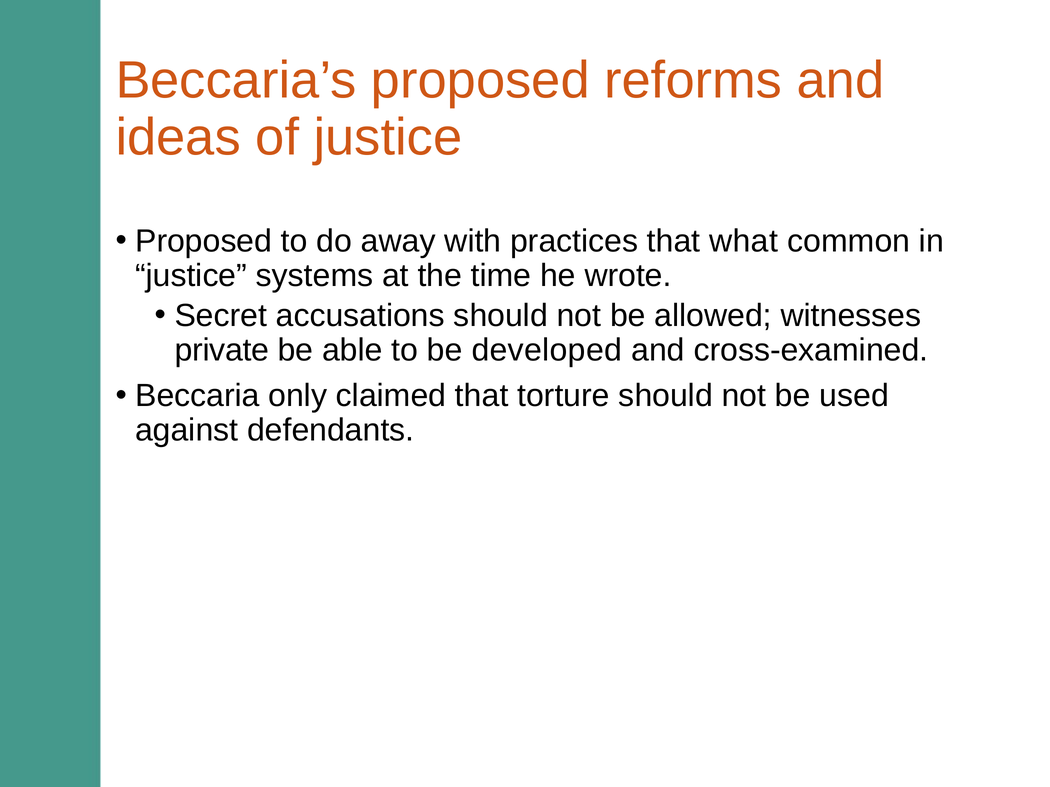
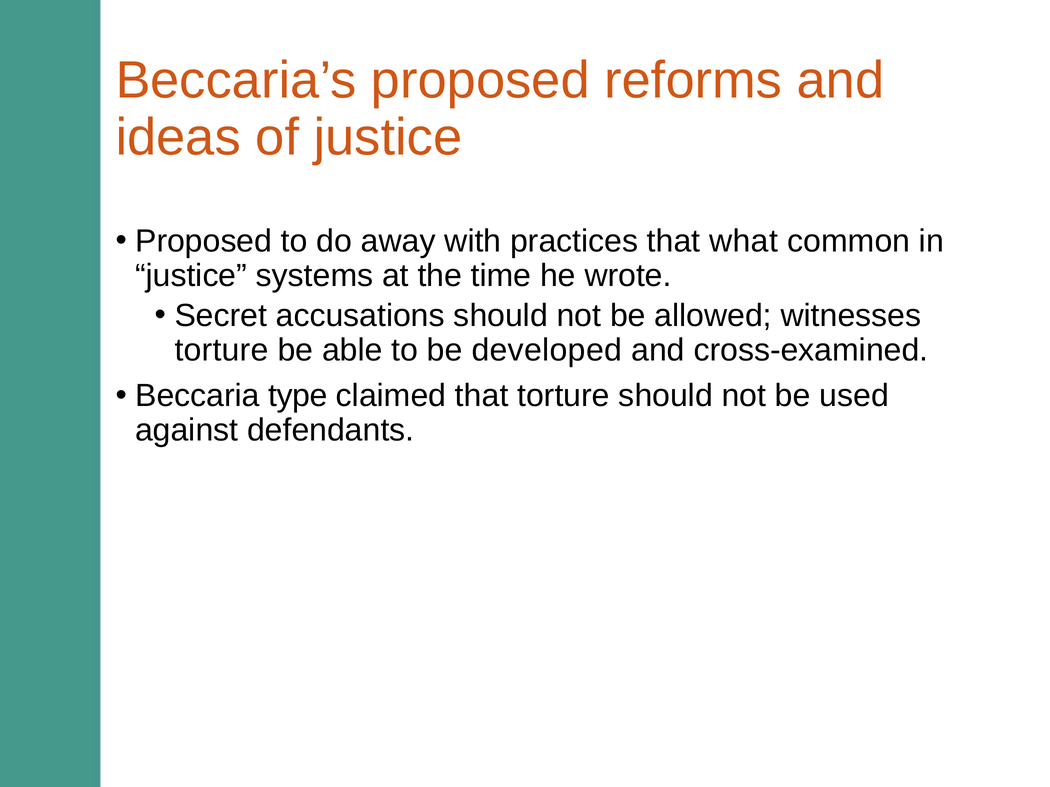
private at (222, 350): private -> torture
only: only -> type
